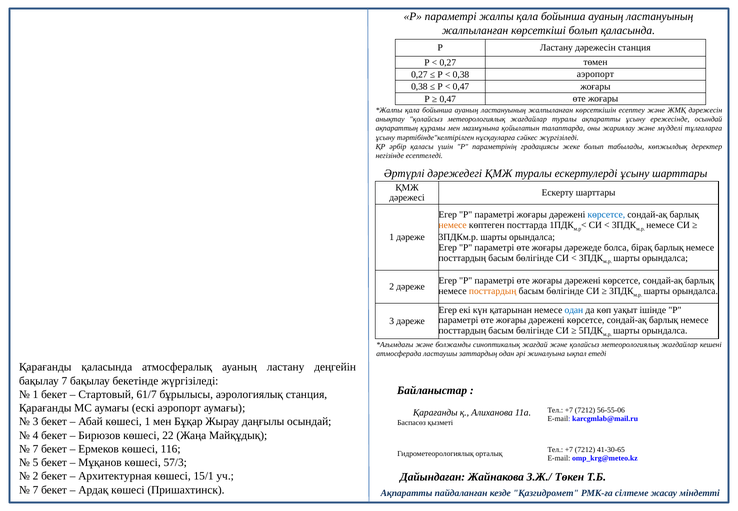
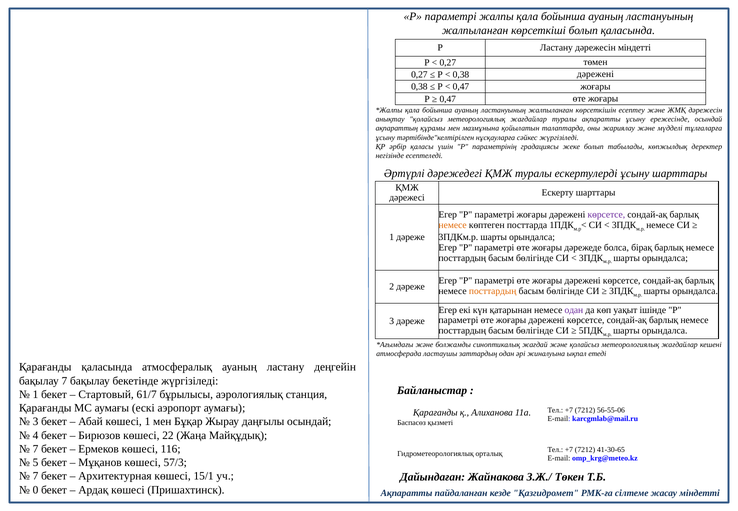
дәрежесін станция: станция -> міндетті
0,38 аэропорт: аэропорт -> дәрежені
көрсетсе at (606, 215) colour: blue -> purple
одан at (574, 310) colour: blue -> purple
2 at (35, 476): 2 -> 7
7 at (35, 490): 7 -> 0
